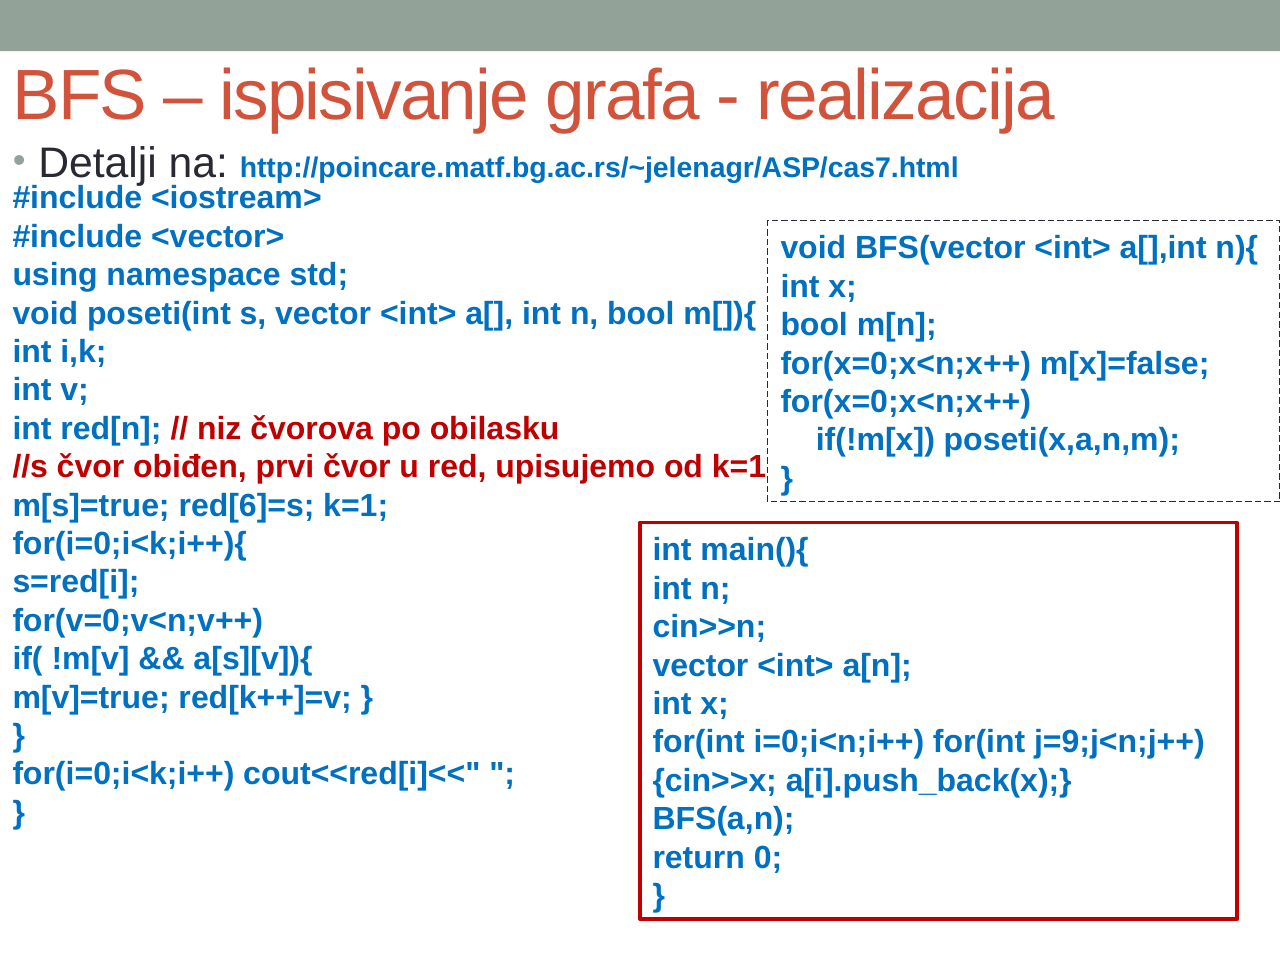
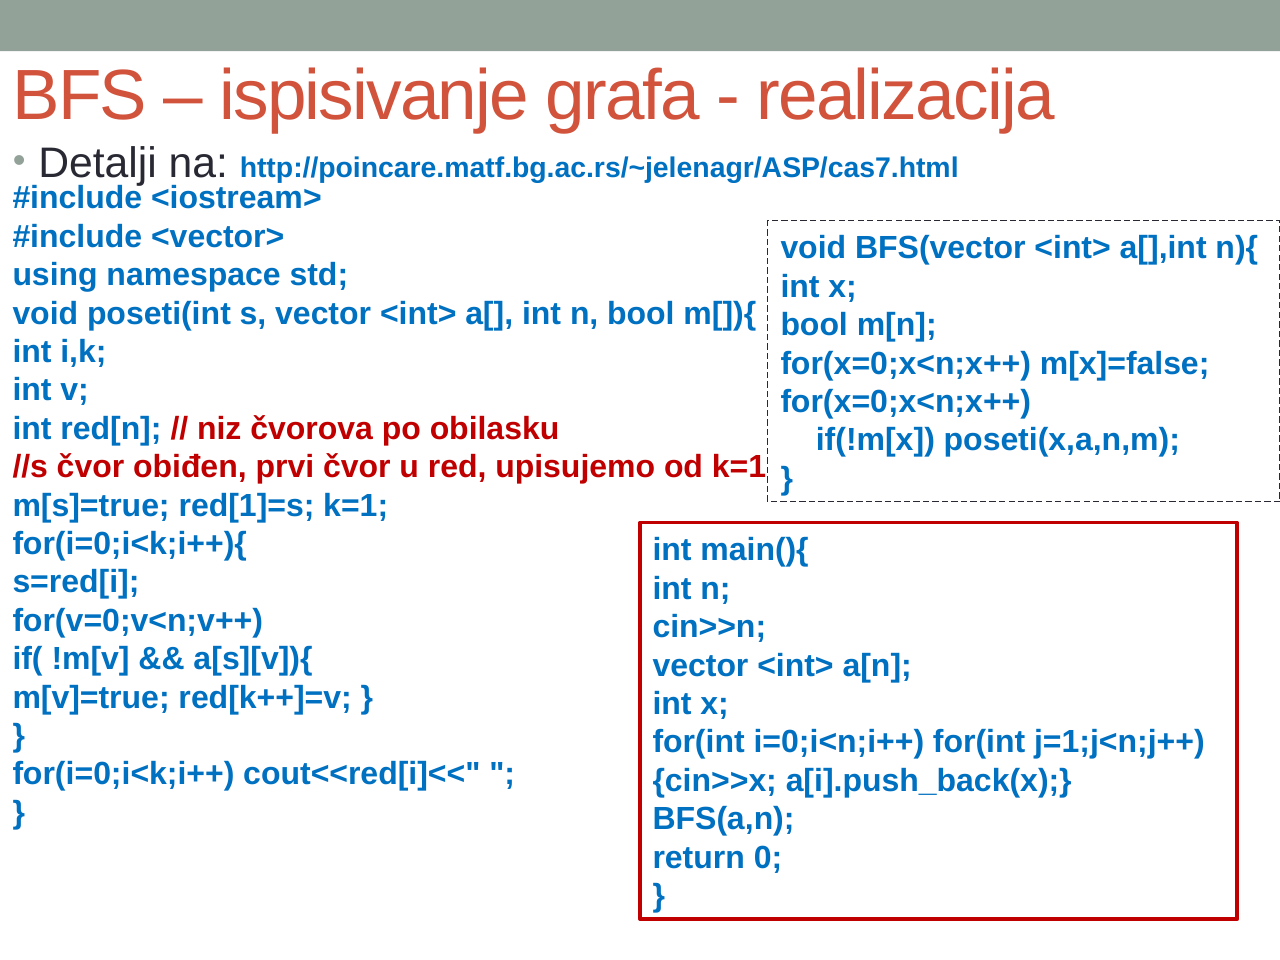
red[6]=s: red[6]=s -> red[1]=s
j=9;j<n;j++: j=9;j<n;j++ -> j=1;j<n;j++
